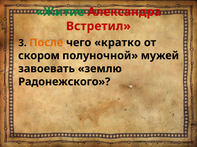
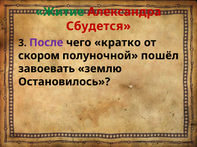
Встретил: Встретил -> Сбудется
После colour: orange -> purple
мужей: мужей -> пошёл
Радонежского: Радонежского -> Остановилось
